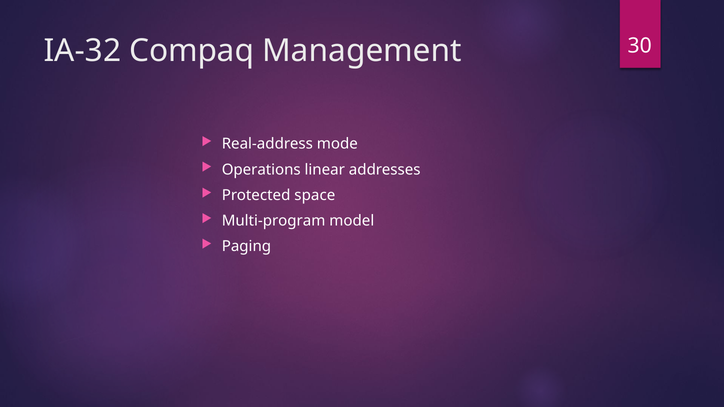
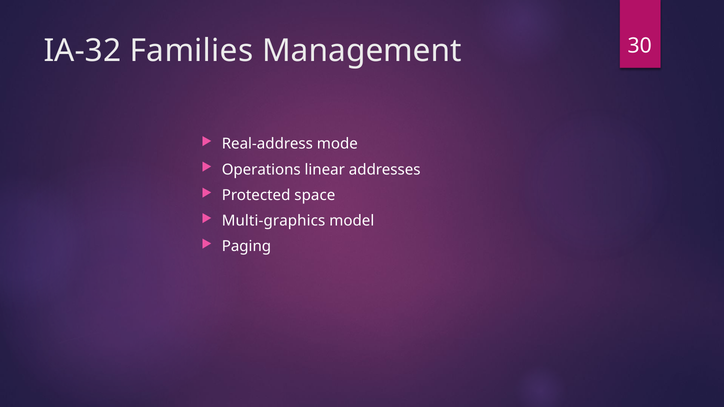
Compaq: Compaq -> Families
Multi-program: Multi-program -> Multi-graphics
